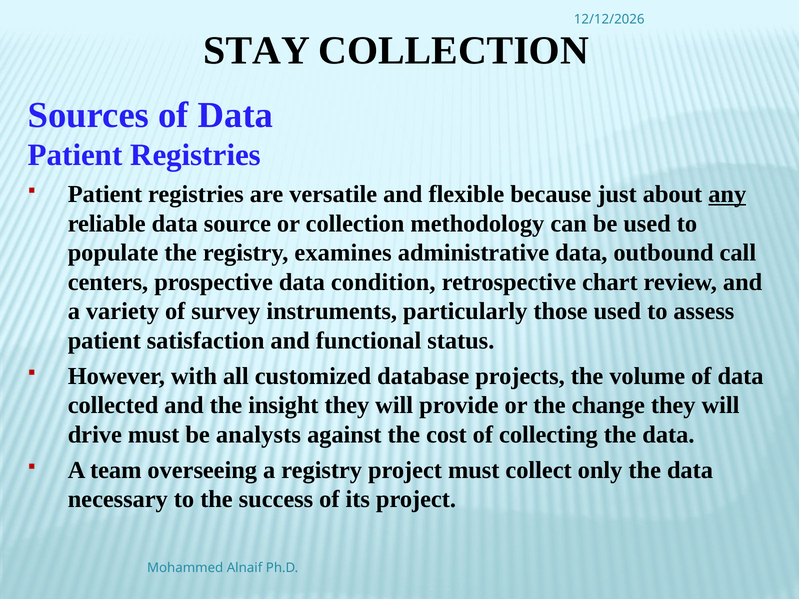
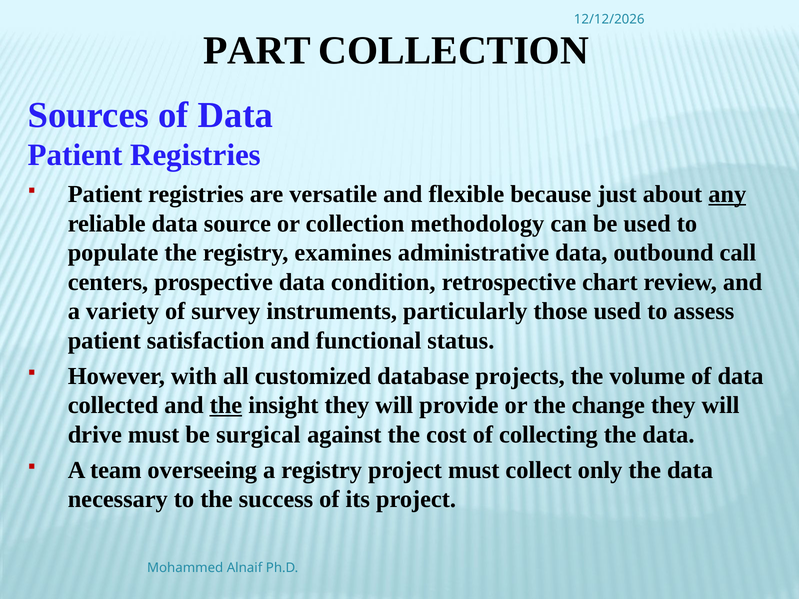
STAY: STAY -> PART
the at (226, 406) underline: none -> present
analysts: analysts -> surgical
